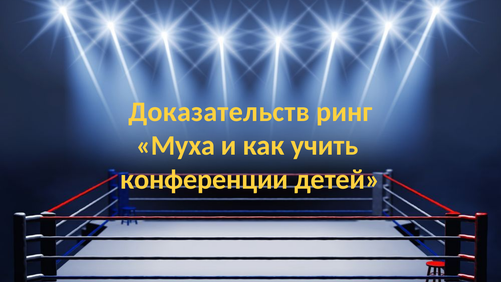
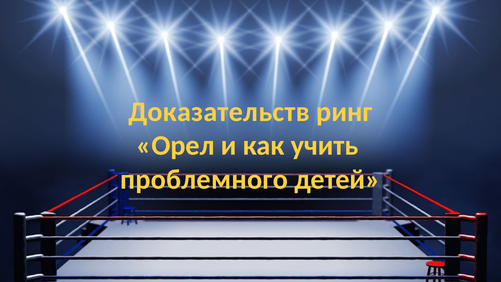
Муха: Муха -> Орел
конференции: конференции -> проблемного
